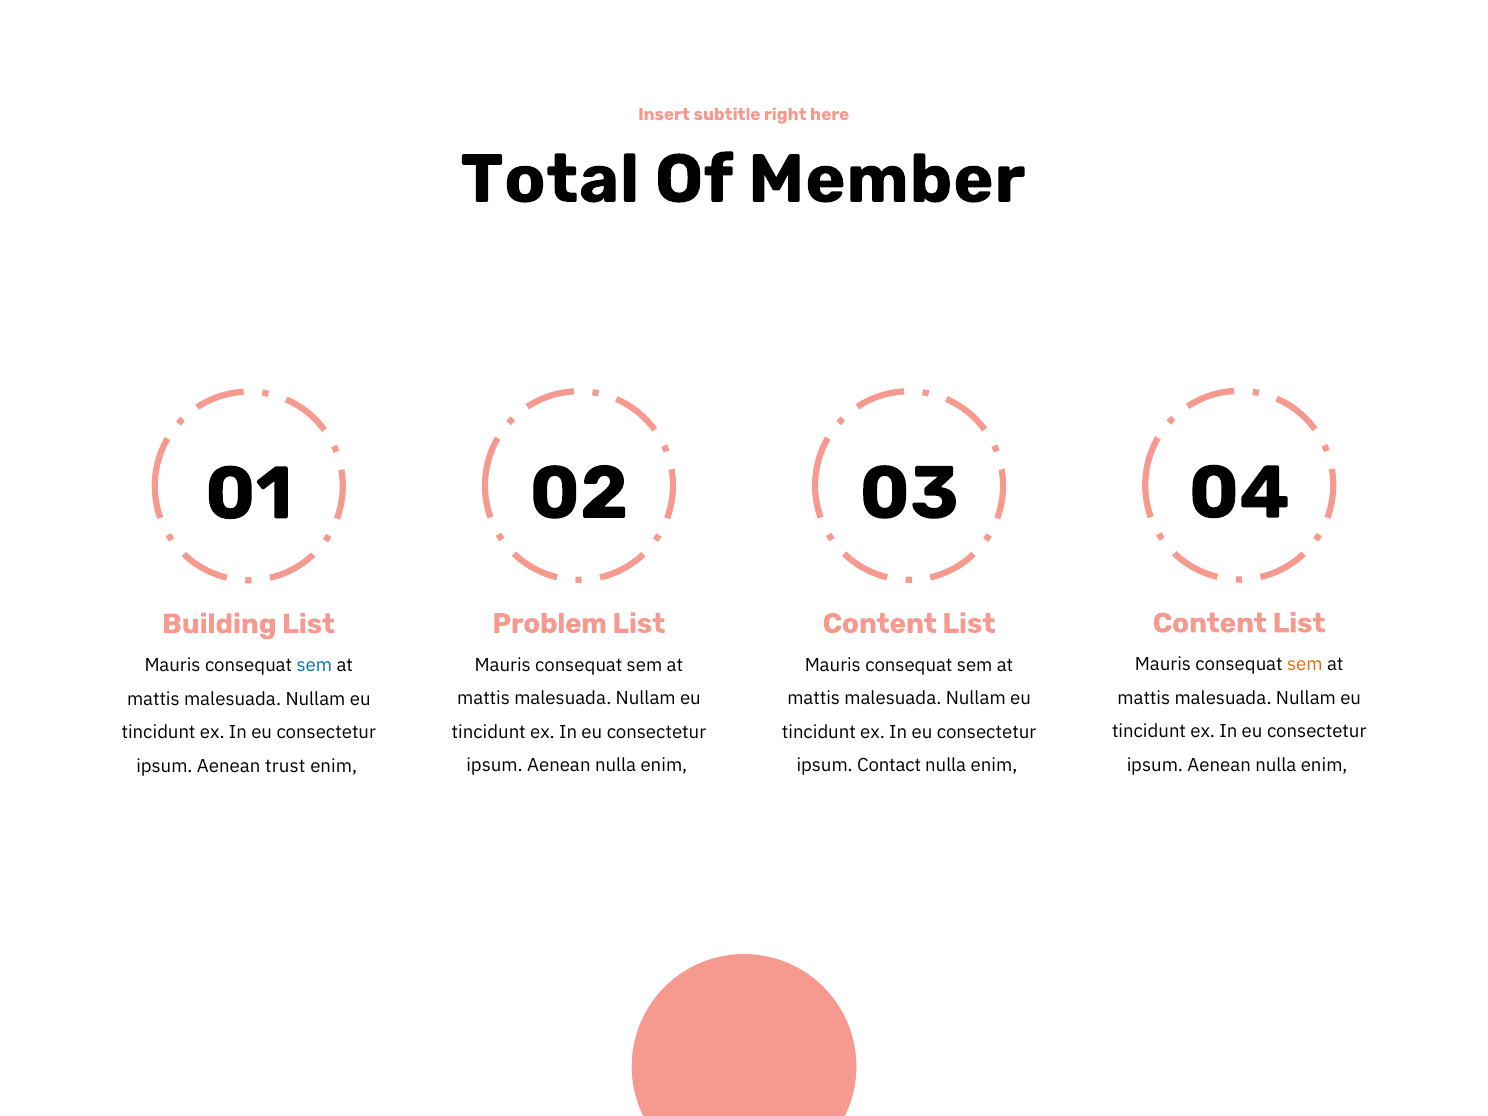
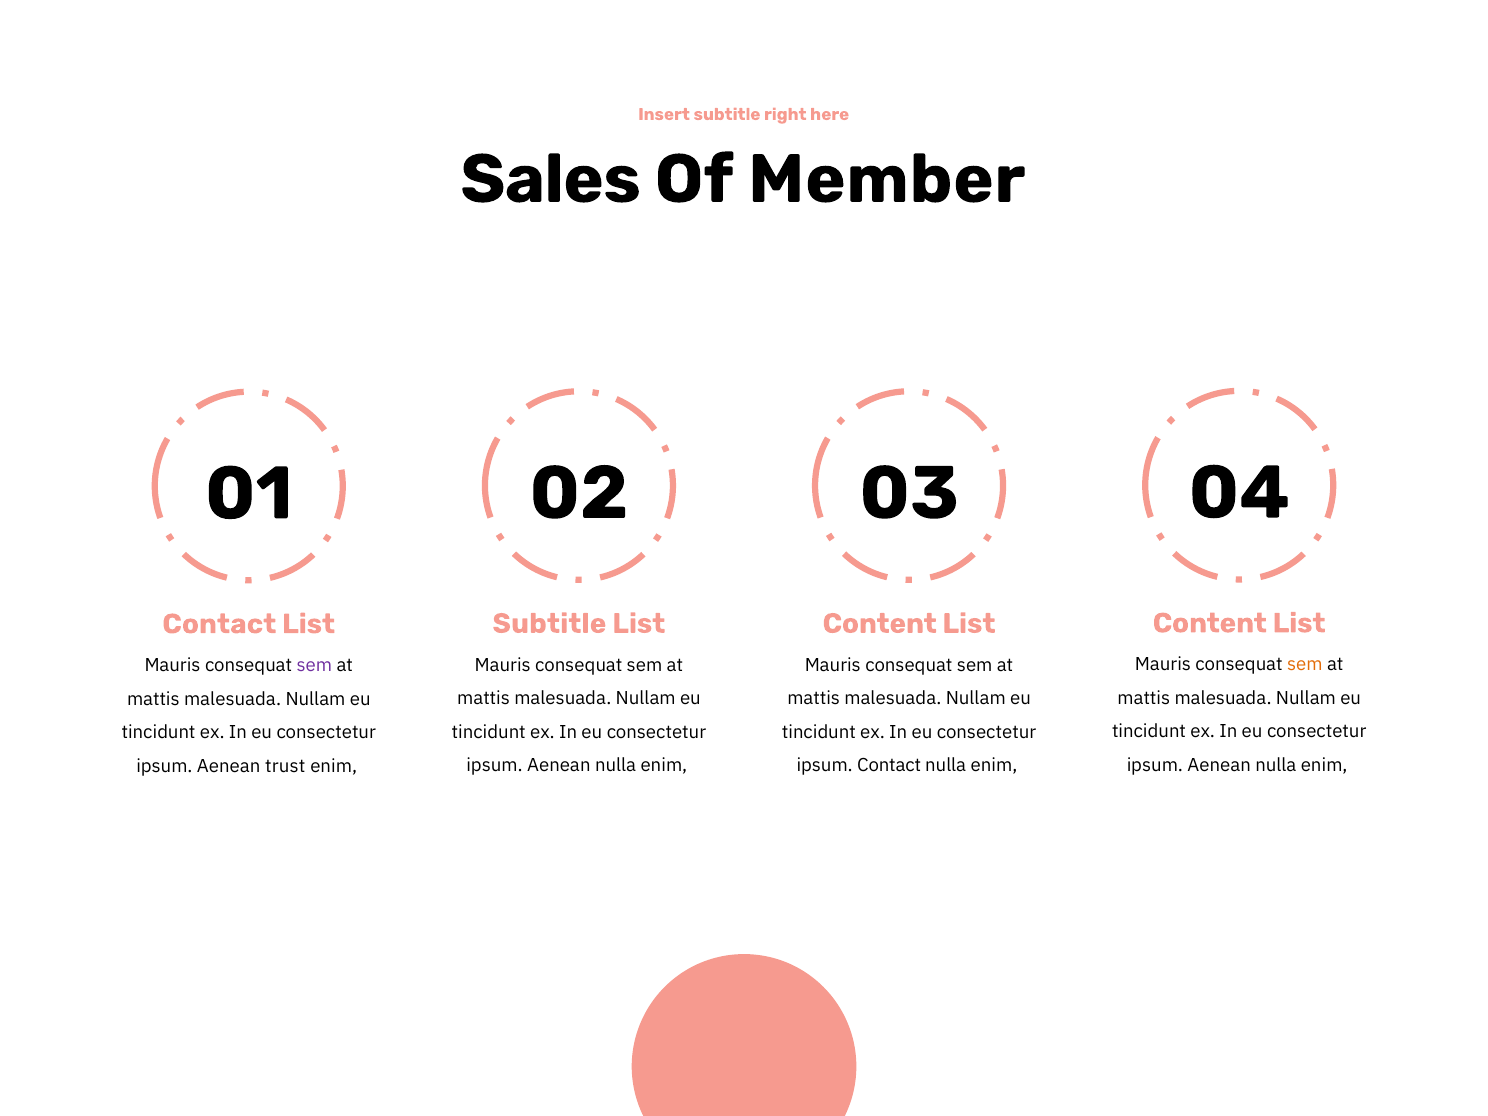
Total: Total -> Sales
Problem at (550, 624): Problem -> Subtitle
Building at (219, 624): Building -> Contact
sem at (314, 665) colour: blue -> purple
